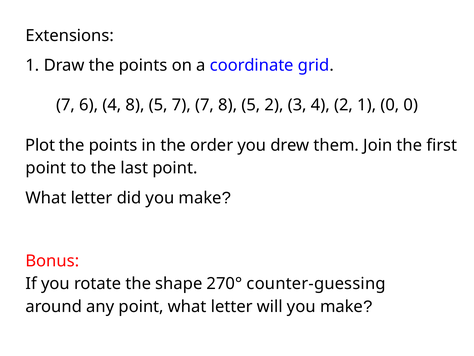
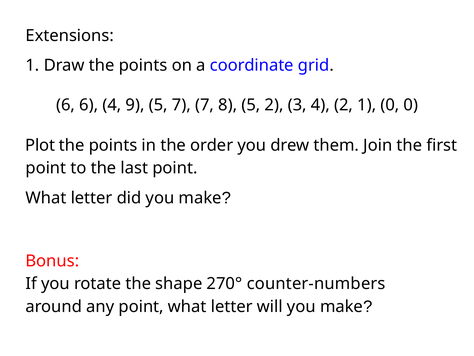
7 at (66, 105): 7 -> 6
4 8: 8 -> 9
counter-guessing: counter-guessing -> counter-numbers
